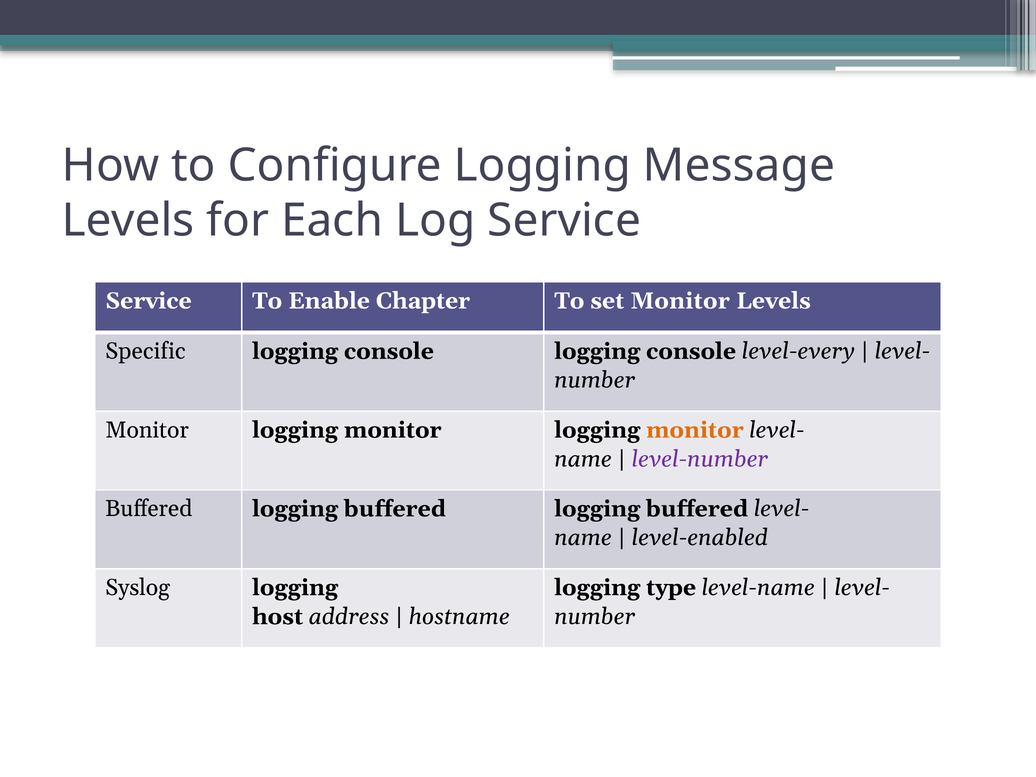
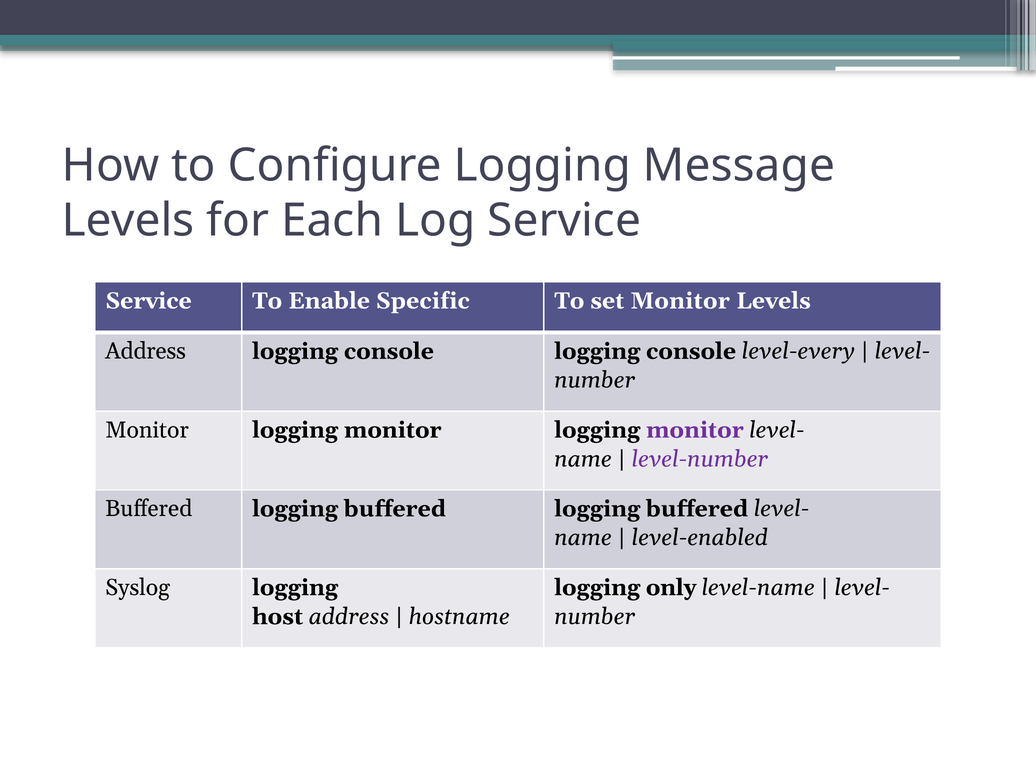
Chapter: Chapter -> Specific
Specific at (145, 351): Specific -> Address
monitor at (695, 430) colour: orange -> purple
type: type -> only
